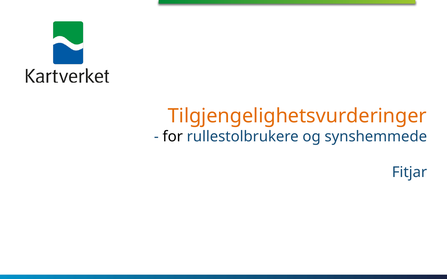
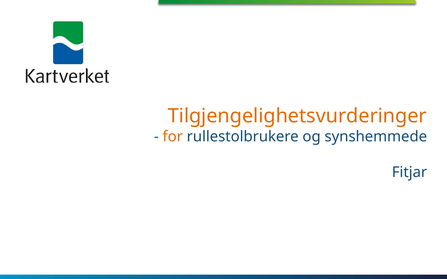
for colour: black -> orange
